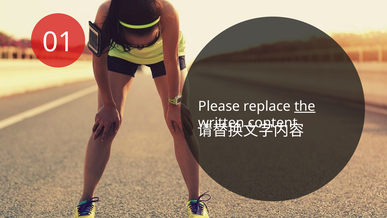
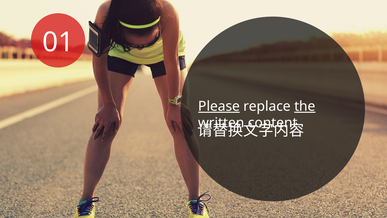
Please underline: none -> present
